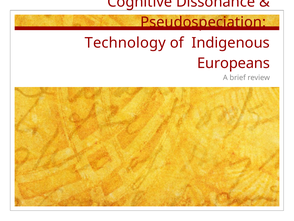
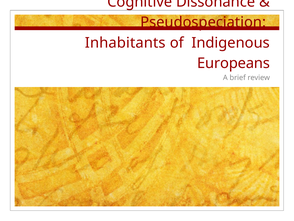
Technology: Technology -> Inhabitants
